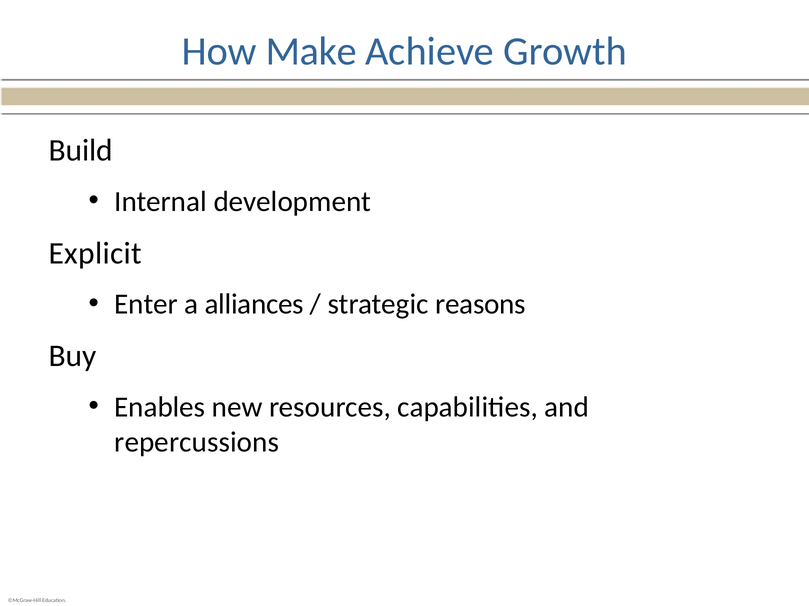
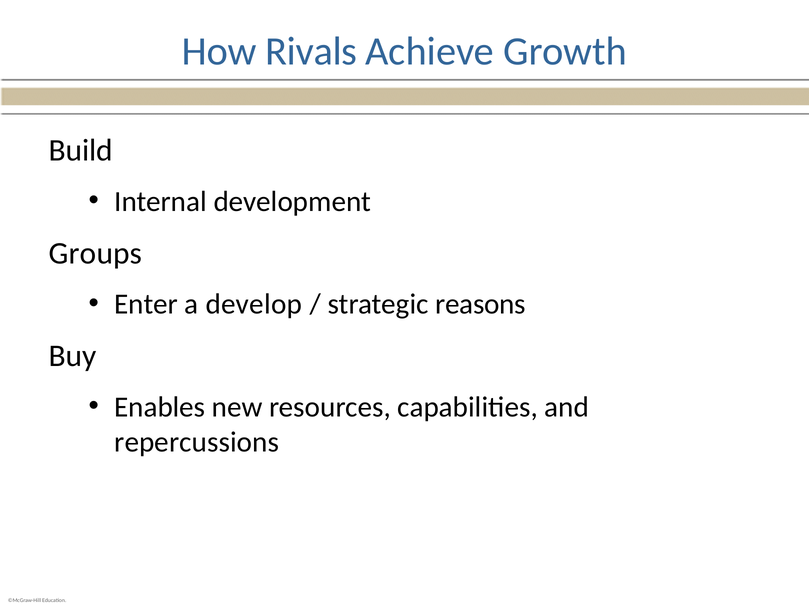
Make: Make -> Rivals
Explicit: Explicit -> Groups
alliances: alliances -> develop
